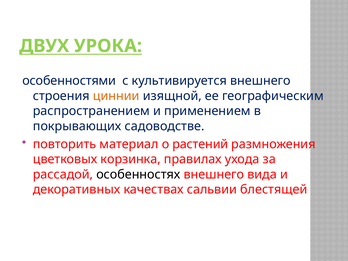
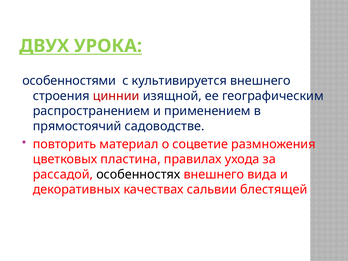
циннии colour: orange -> red
покрывающих: покрывающих -> прямостоячий
растений: растений -> соцветие
корзинка: корзинка -> пластина
